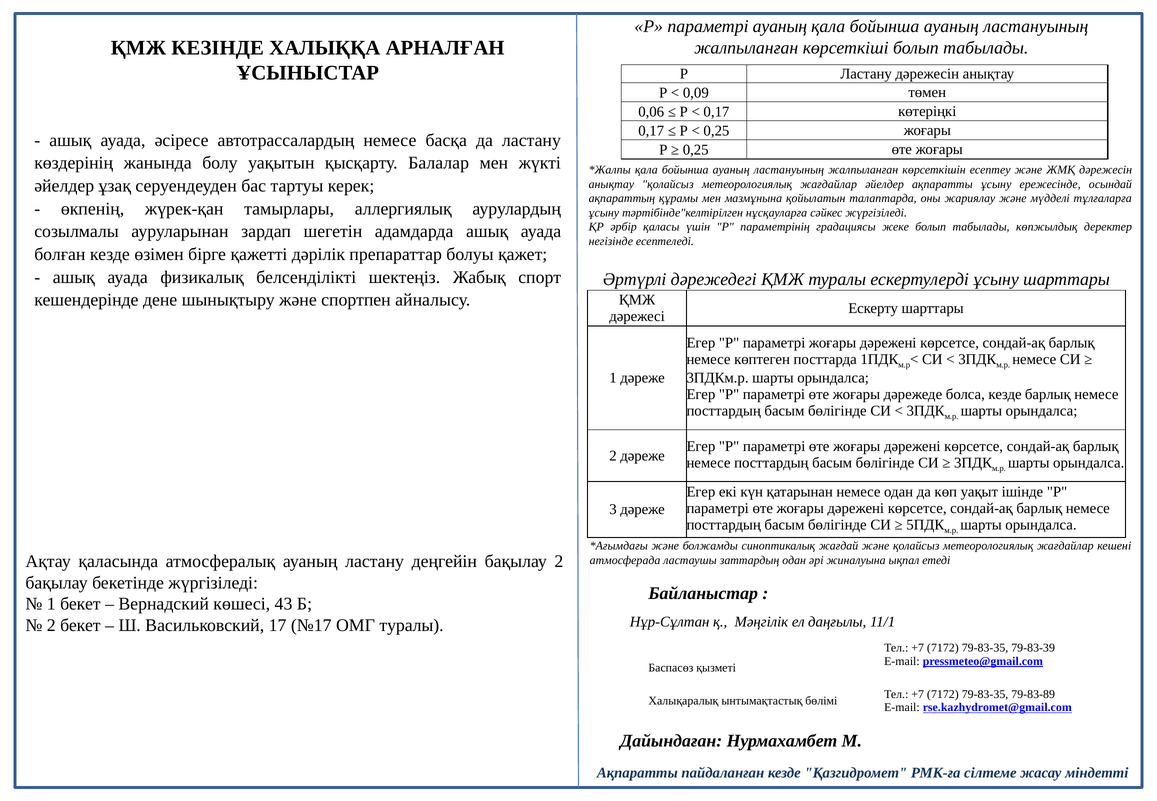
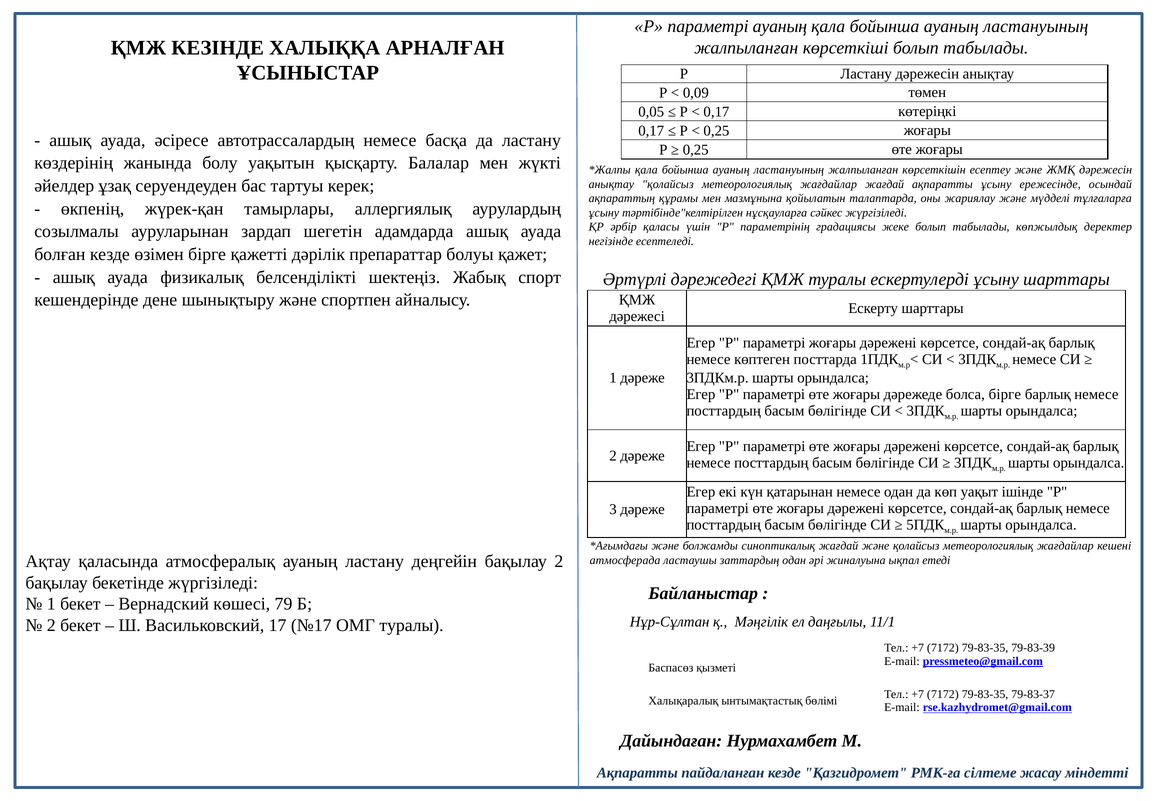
0,06: 0,06 -> 0,05
жағдайлар әйелдер: әйелдер -> жағдай
болса кезде: кезде -> бірге
43: 43 -> 79
79-83-89: 79-83-89 -> 79-83-37
